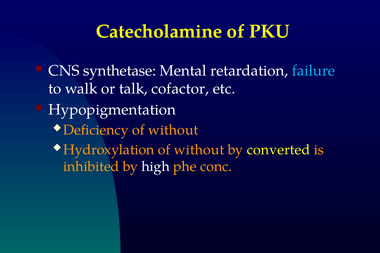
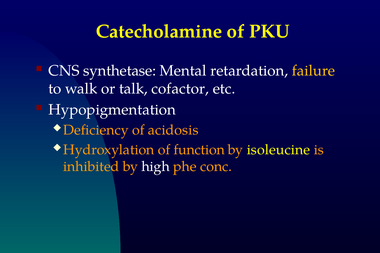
failure colour: light blue -> yellow
Deficiency of without: without -> acidosis
Hydroxylation of without: without -> function
converted: converted -> isoleucine
